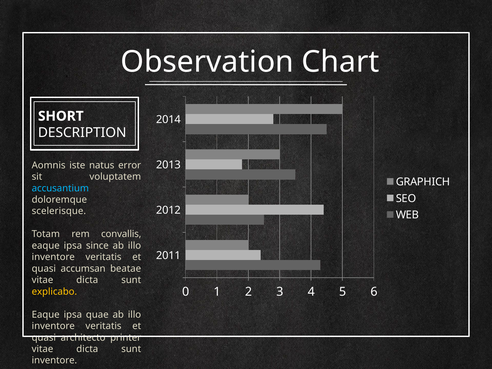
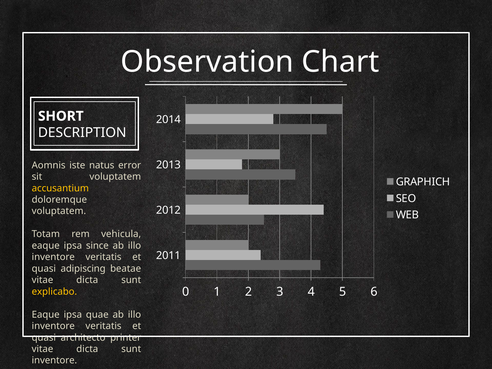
accusantium colour: light blue -> yellow
scelerisque at (59, 211): scelerisque -> voluptatem
convallis: convallis -> vehicula
accumsan: accumsan -> adipiscing
